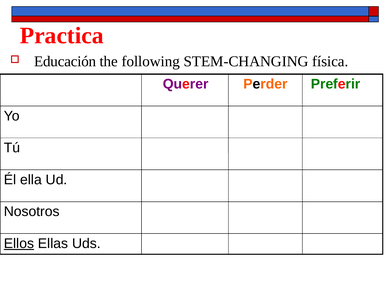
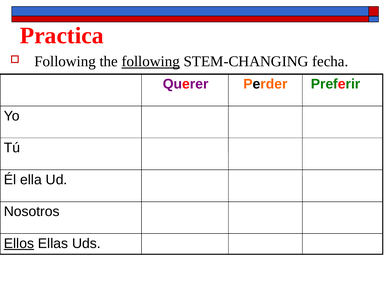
Educación at (65, 61): Educación -> Following
following at (151, 61) underline: none -> present
física: física -> fecha
